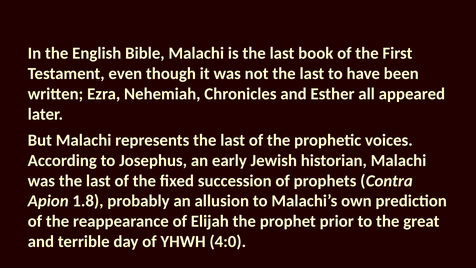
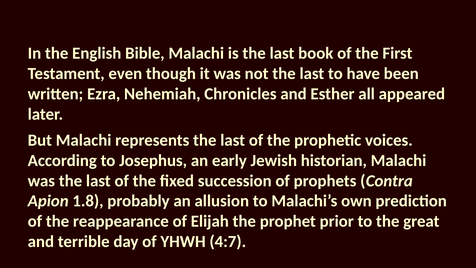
4:0: 4:0 -> 4:7
